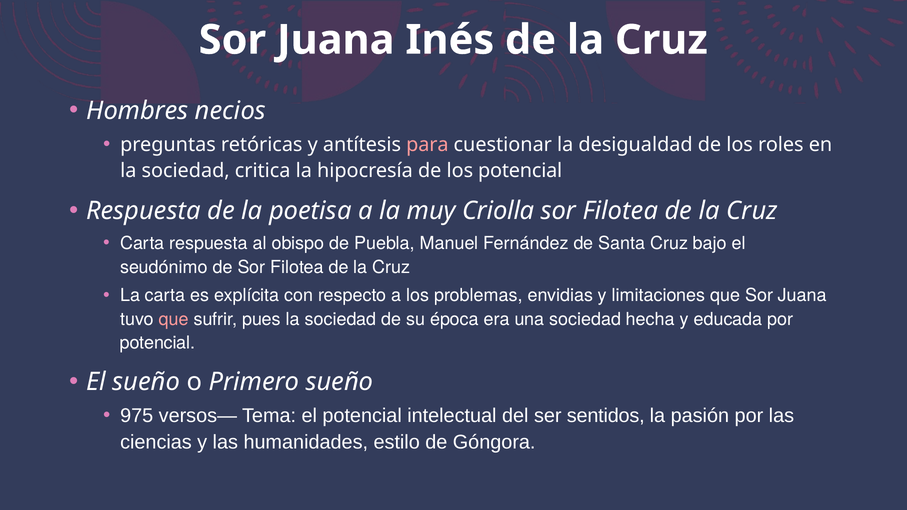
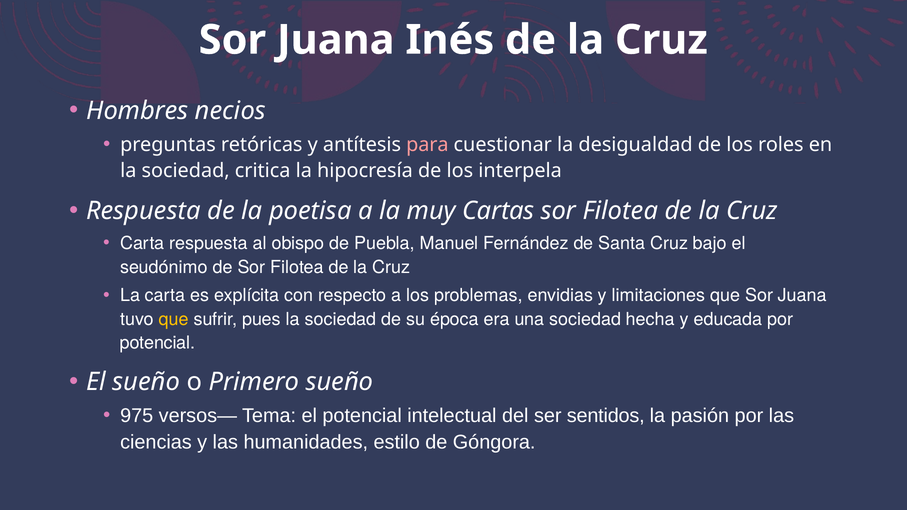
los potencial: potencial -> interpela
Criolla: Criolla -> Cartas
que at (174, 319) colour: pink -> yellow
